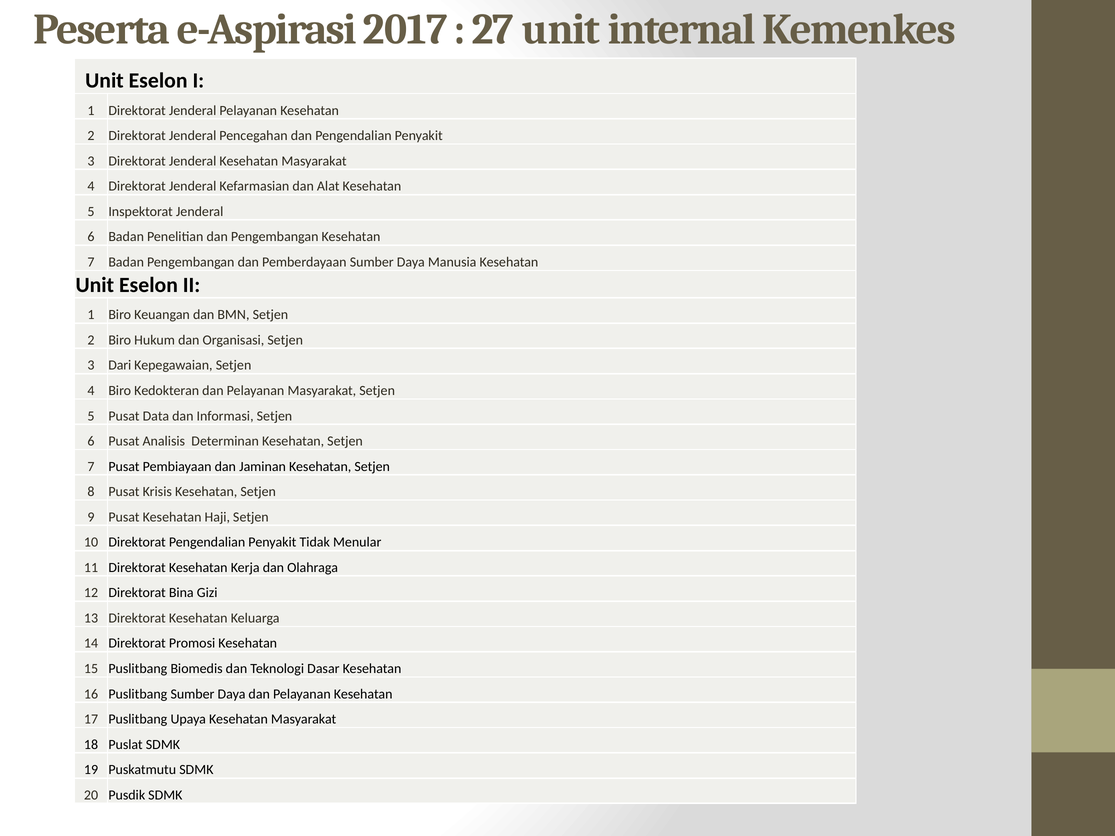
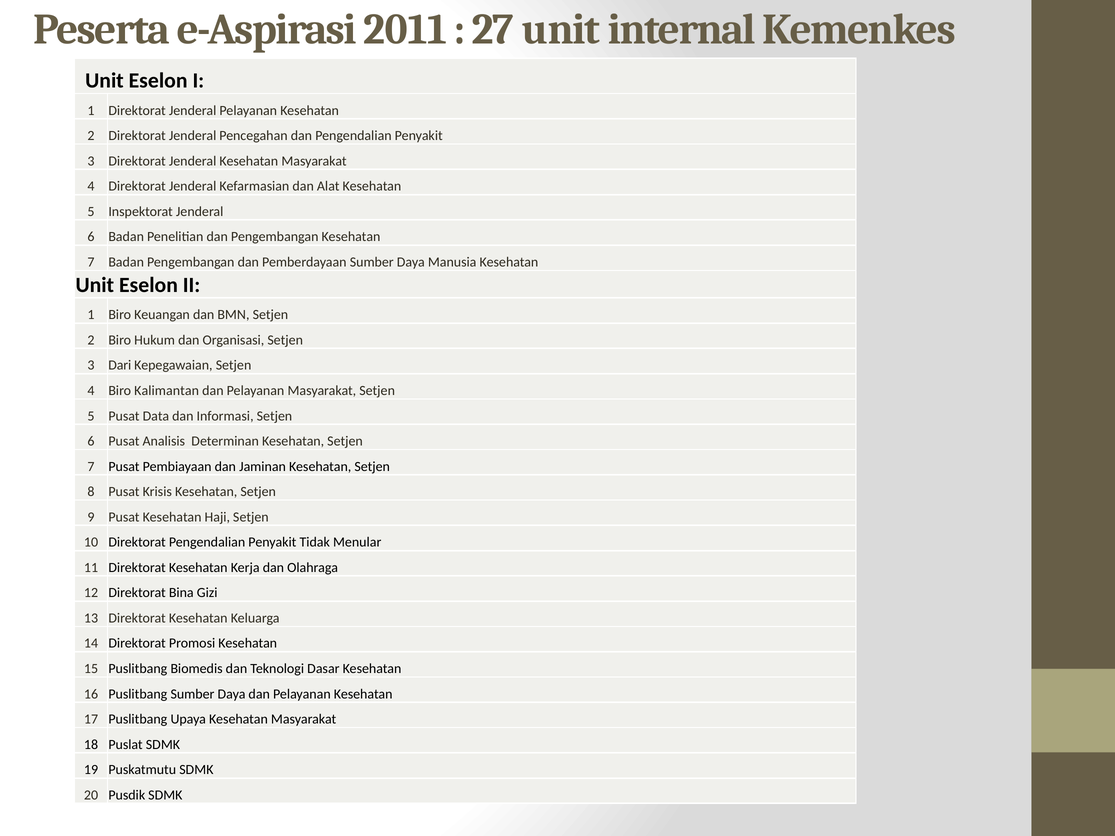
2017: 2017 -> 2011
Kedokteran: Kedokteran -> Kalimantan
